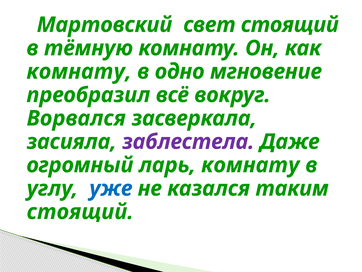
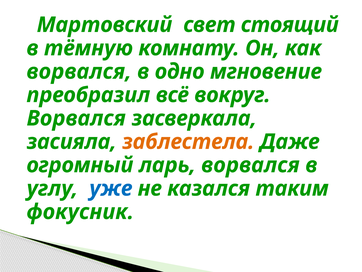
комнату at (79, 71): комнату -> ворвался
заблестела colour: purple -> orange
ларь комнату: комнату -> ворвался
стоящий at (80, 212): стоящий -> фокусник
